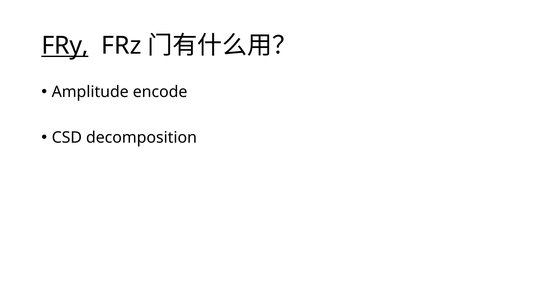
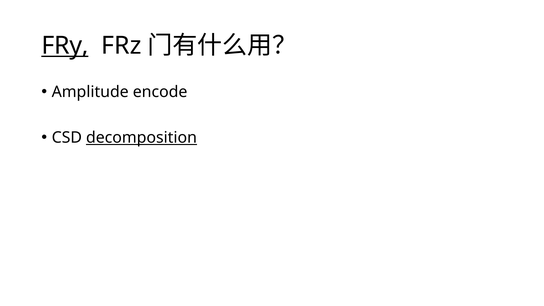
decomposition underline: none -> present
